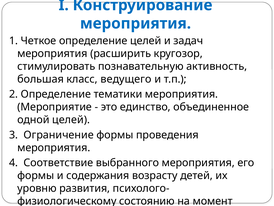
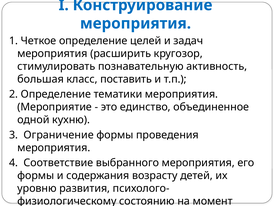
ведущего: ведущего -> поставить
одной целей: целей -> кухню
